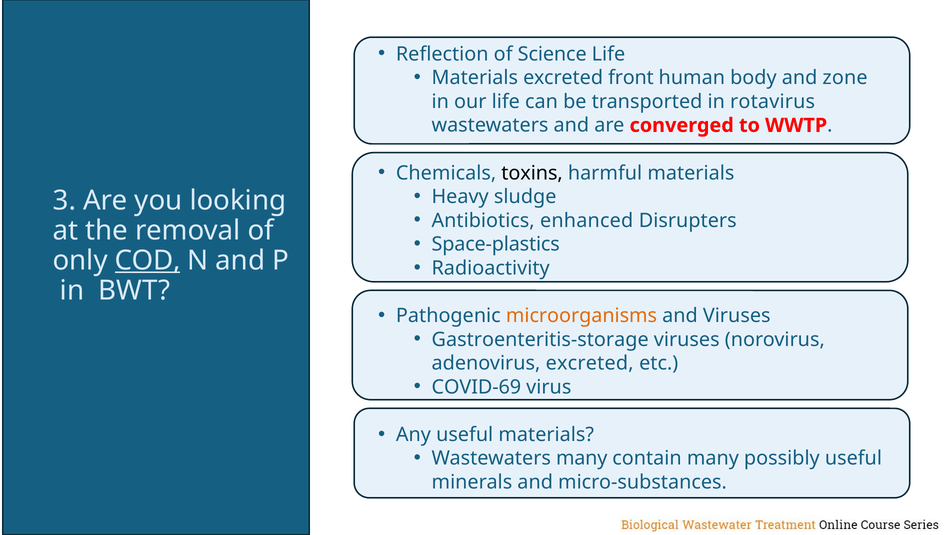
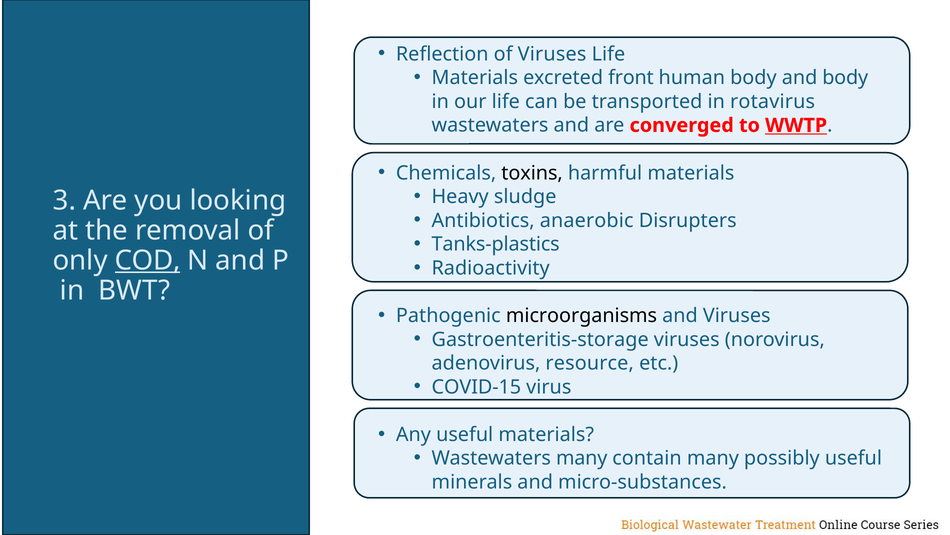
of Science: Science -> Viruses
and zone: zone -> body
WWTP underline: none -> present
enhanced: enhanced -> anaerobic
Space-plastics: Space-plastics -> Tanks-plastics
microorganisms colour: orange -> black
adenovirus excreted: excreted -> resource
COVID-69: COVID-69 -> COVID-15
